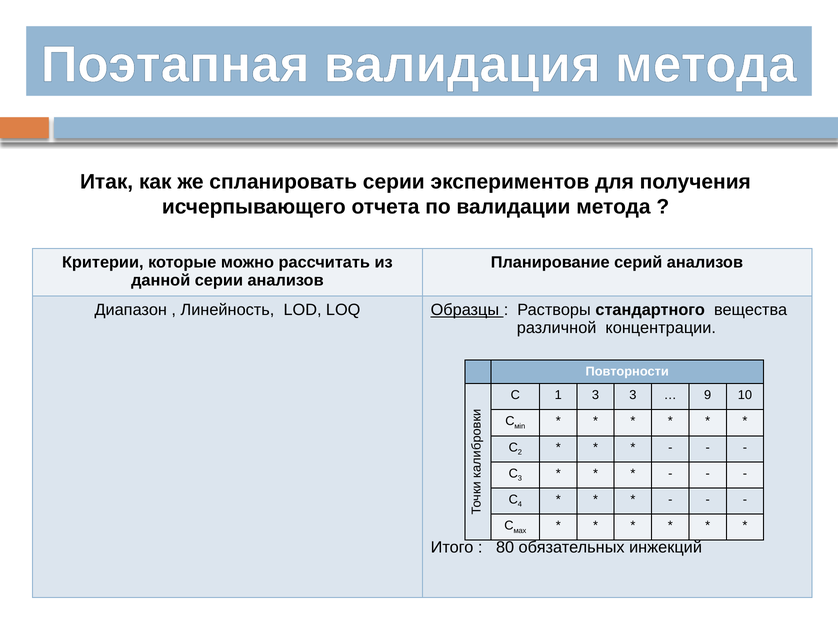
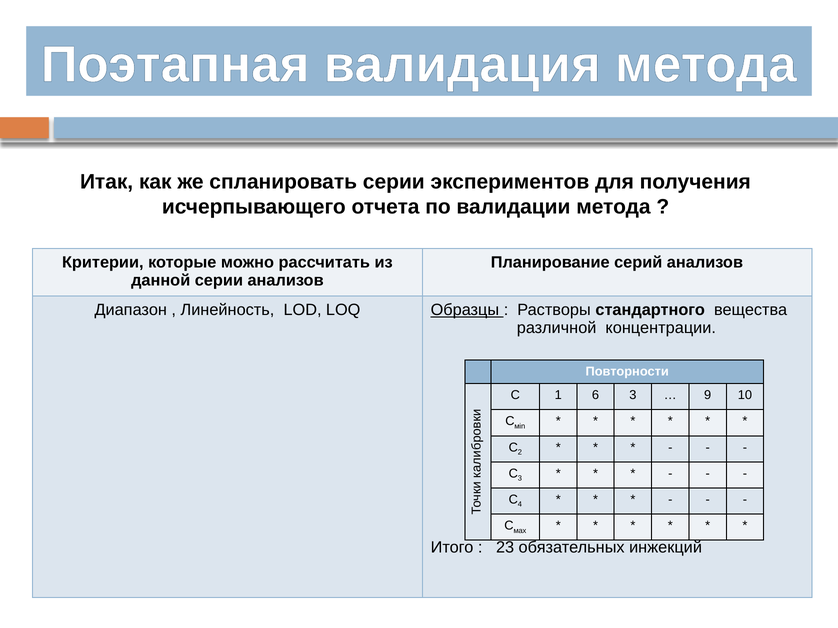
1 3: 3 -> 6
80: 80 -> 23
